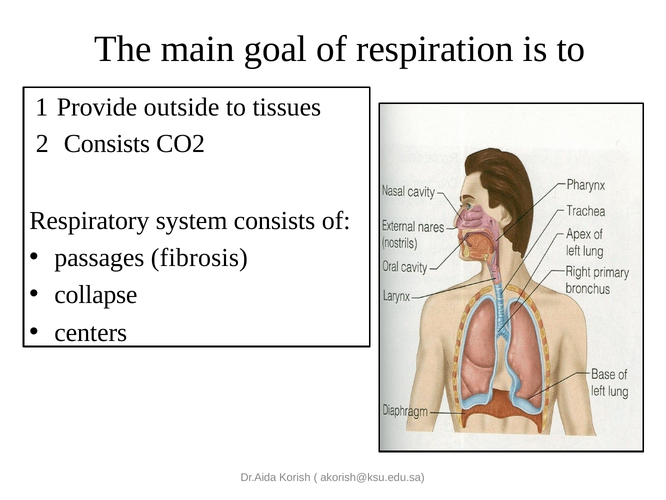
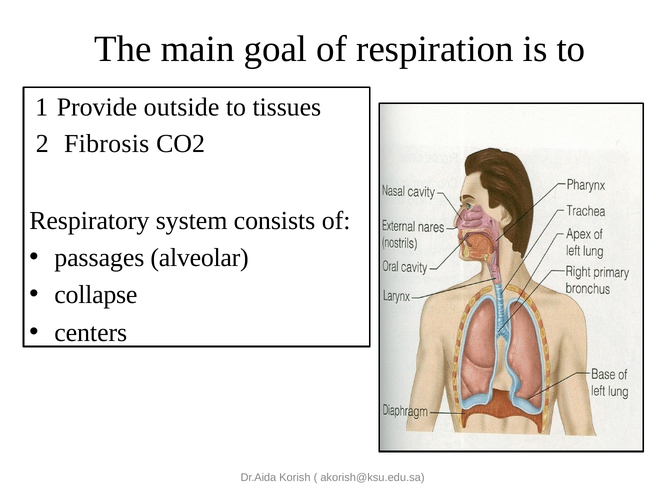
Consists at (107, 144): Consists -> Fibrosis
fibrosis: fibrosis -> alveolar
